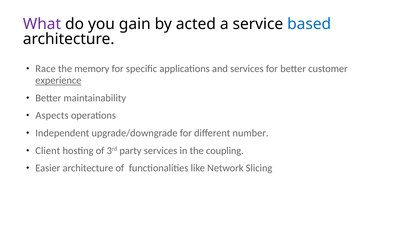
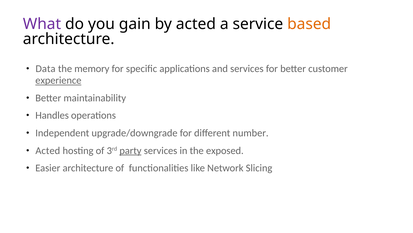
based colour: blue -> orange
Race: Race -> Data
Aspects: Aspects -> Handles
Client at (48, 150): Client -> Acted
party underline: none -> present
coupling: coupling -> exposed
